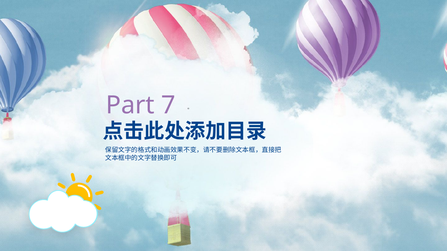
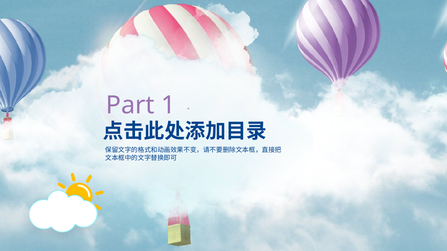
7: 7 -> 1
